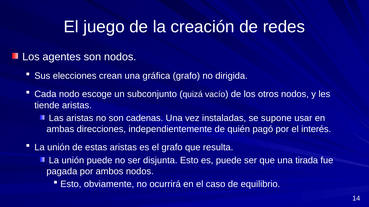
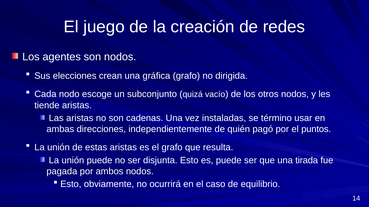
supone: supone -> término
interés: interés -> puntos
